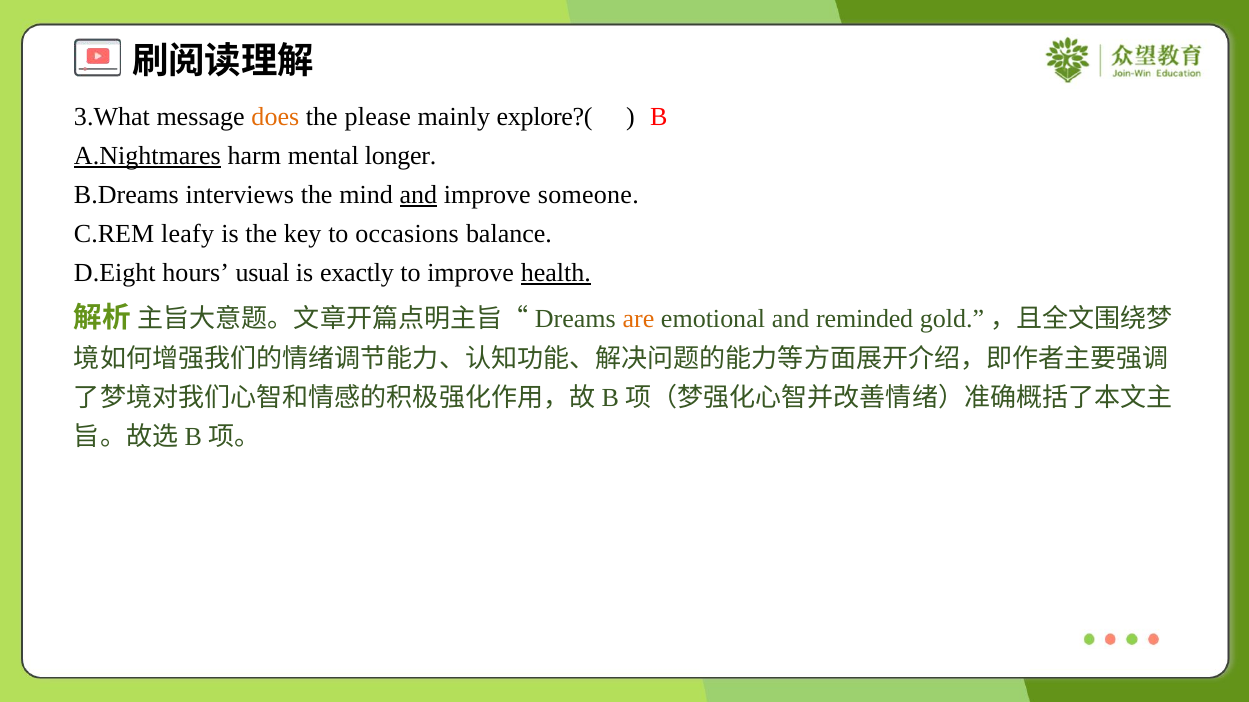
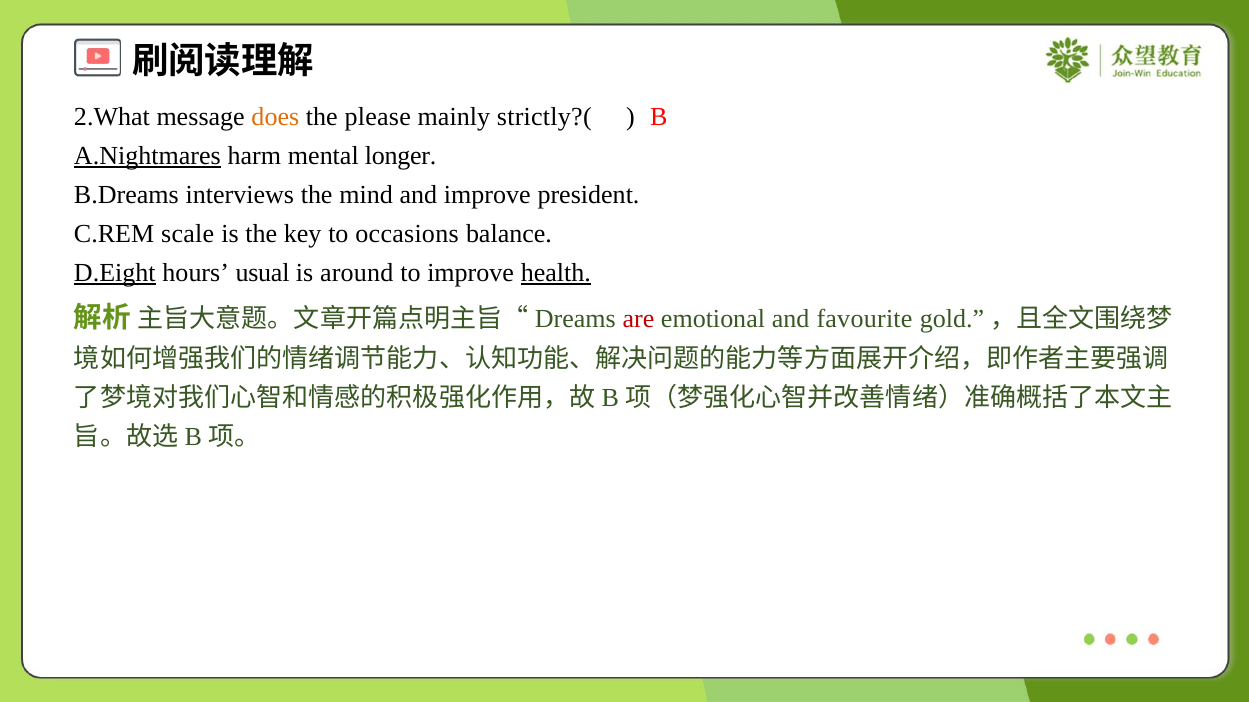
3.What: 3.What -> 2.What
explore?(: explore?( -> strictly?(
and at (418, 195) underline: present -> none
someone: someone -> president
leafy: leafy -> scale
D.Eight underline: none -> present
exactly: exactly -> around
are colour: orange -> red
reminded: reminded -> favourite
